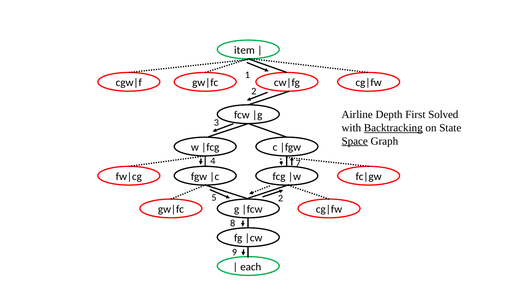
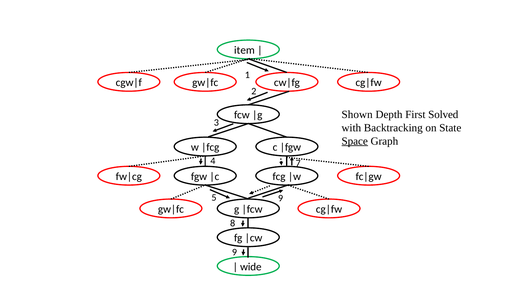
Airline: Airline -> Shown
Backtracking underline: present -> none
5 2: 2 -> 9
each: each -> wide
